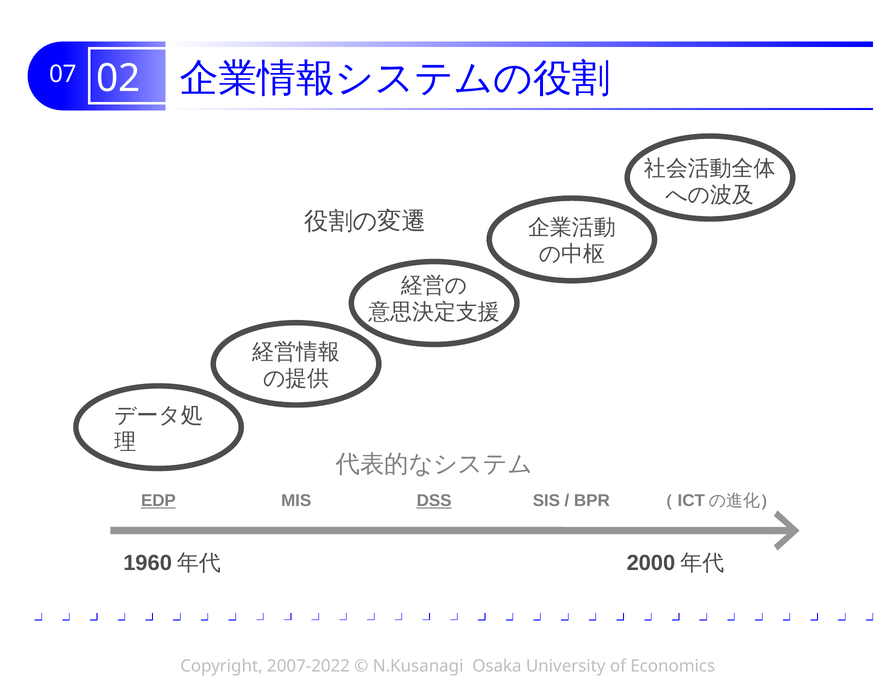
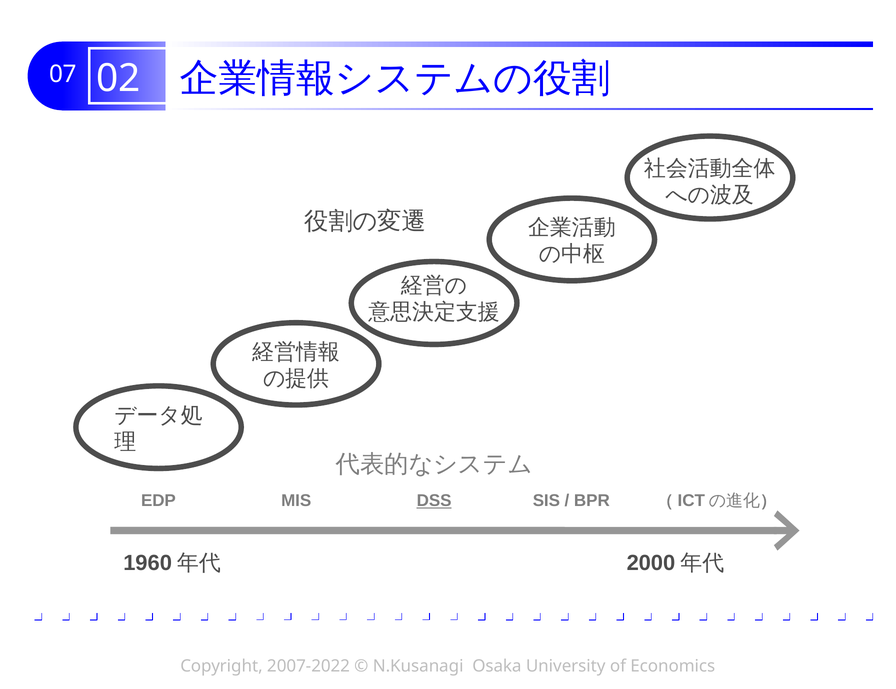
EDP underline: present -> none
